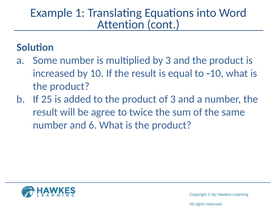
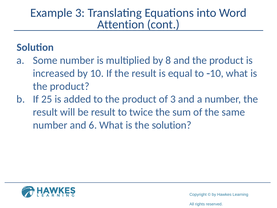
Example 1: 1 -> 3
by 3: 3 -> 8
be agree: agree -> result
product at (172, 125): product -> solution
